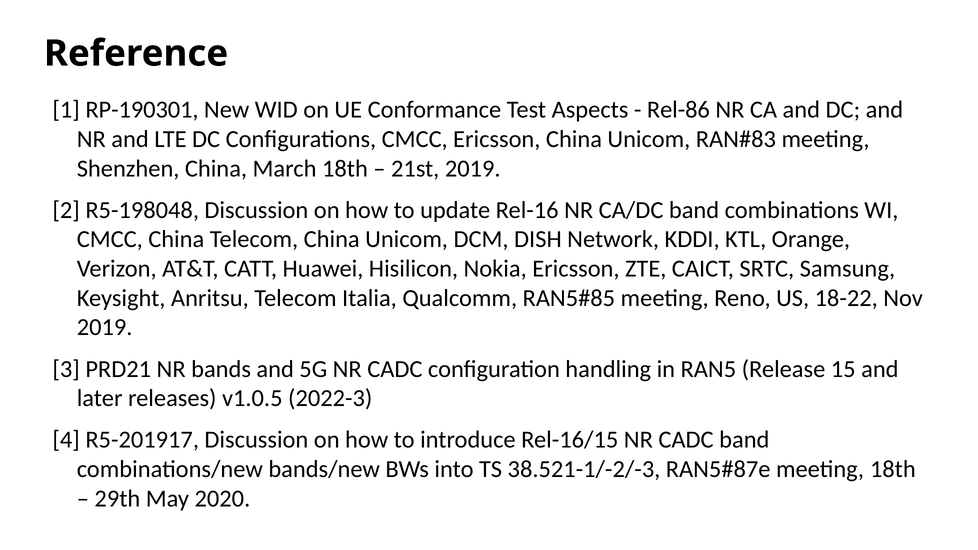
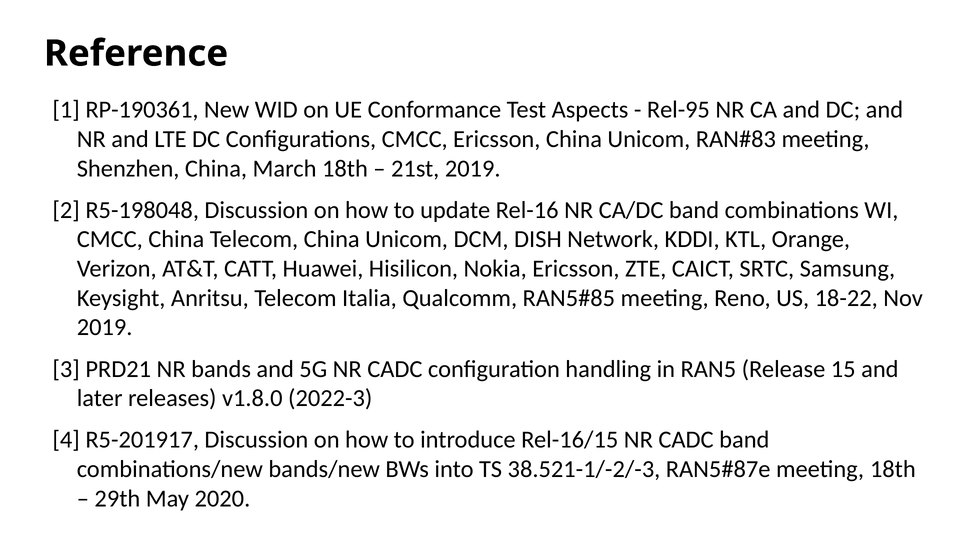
RP-190301: RP-190301 -> RP-190361
Rel-86: Rel-86 -> Rel-95
v1.0.5: v1.0.5 -> v1.8.0
